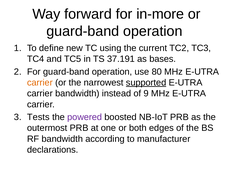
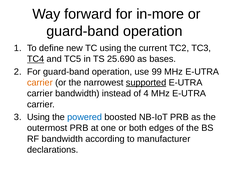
TC4 underline: none -> present
37.191: 37.191 -> 25.690
80: 80 -> 99
9: 9 -> 4
Tests at (38, 117): Tests -> Using
powered colour: purple -> blue
